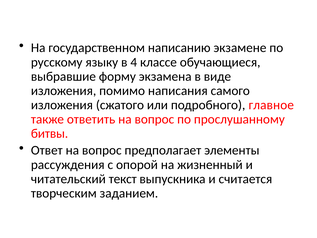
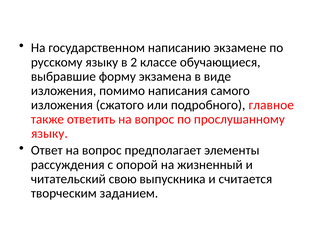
4: 4 -> 2
битвы at (50, 133): битвы -> языку
текст: текст -> свою
